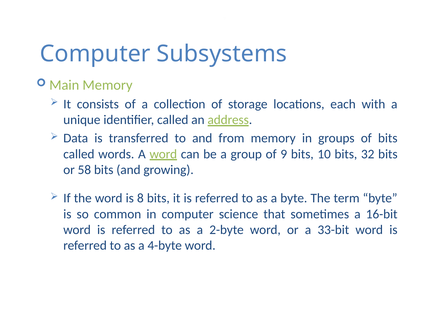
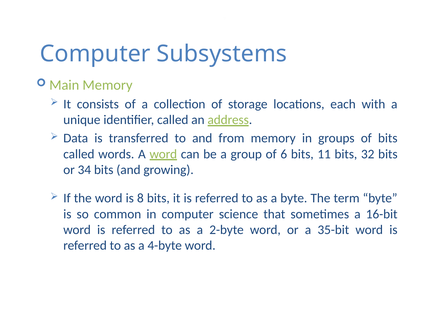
of 9: 9 -> 6
10: 10 -> 11
58: 58 -> 34
33-bit: 33-bit -> 35-bit
